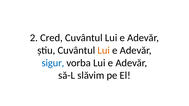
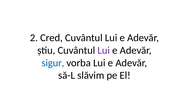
Lui at (104, 50) colour: orange -> purple
